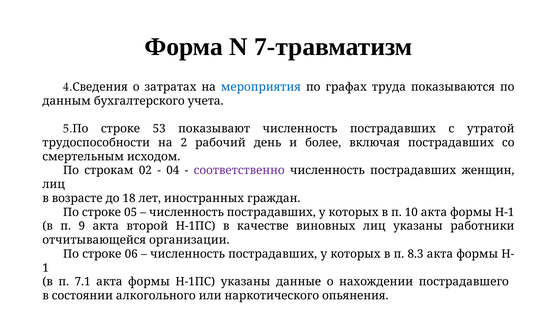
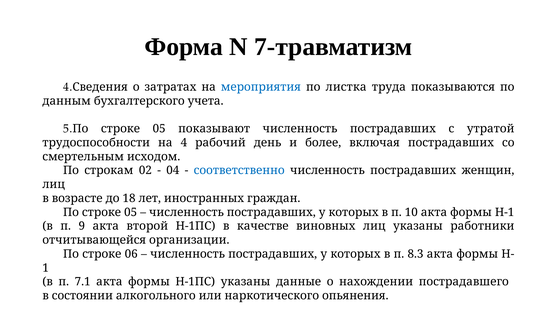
графах: графах -> листка
53 at (159, 129): 53 -> 05
2: 2 -> 4
соответственно colour: purple -> blue
